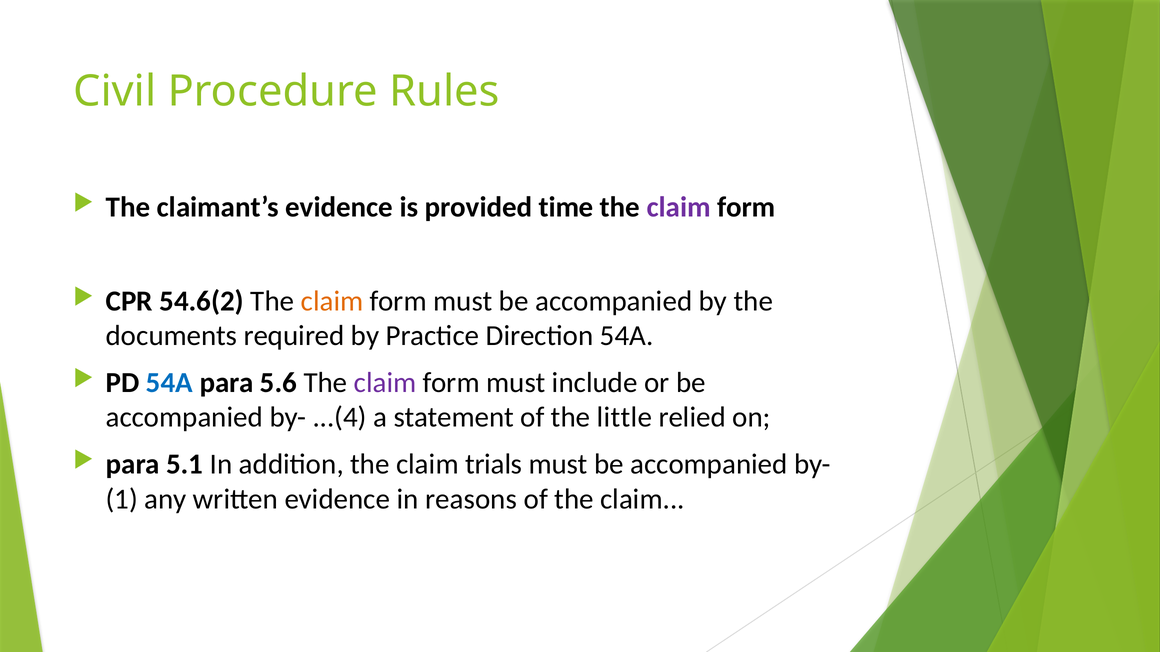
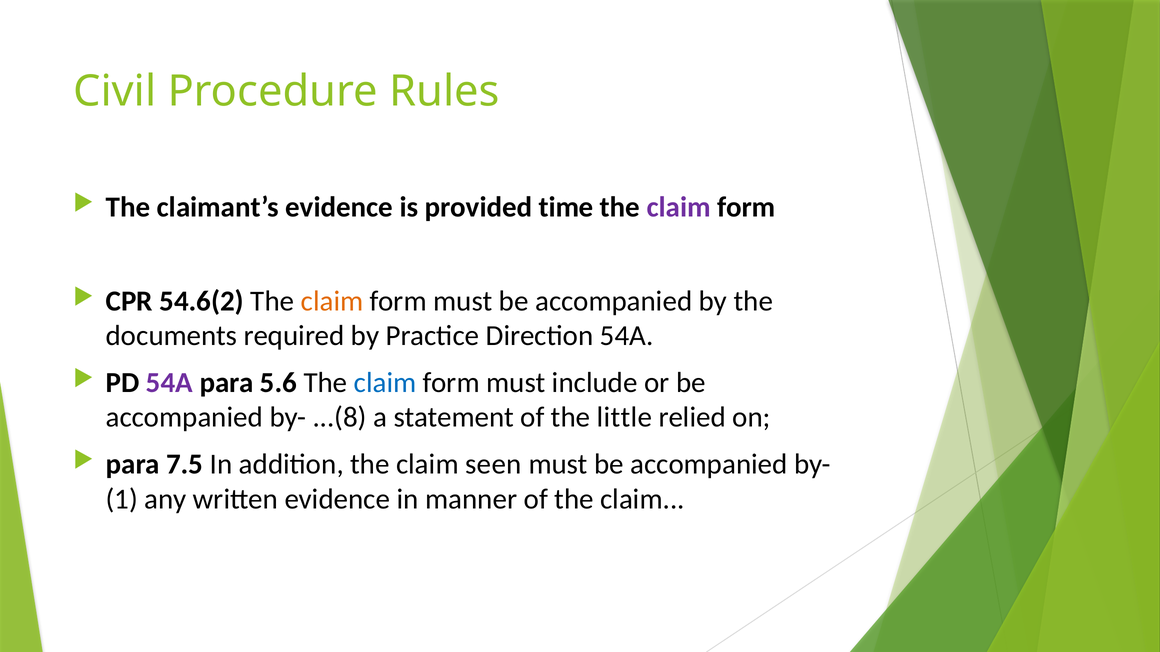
54A at (169, 383) colour: blue -> purple
claim at (385, 383) colour: purple -> blue
...(4: ...(4 -> ...(8
5.1: 5.1 -> 7.5
trials: trials -> seen
reasons: reasons -> manner
